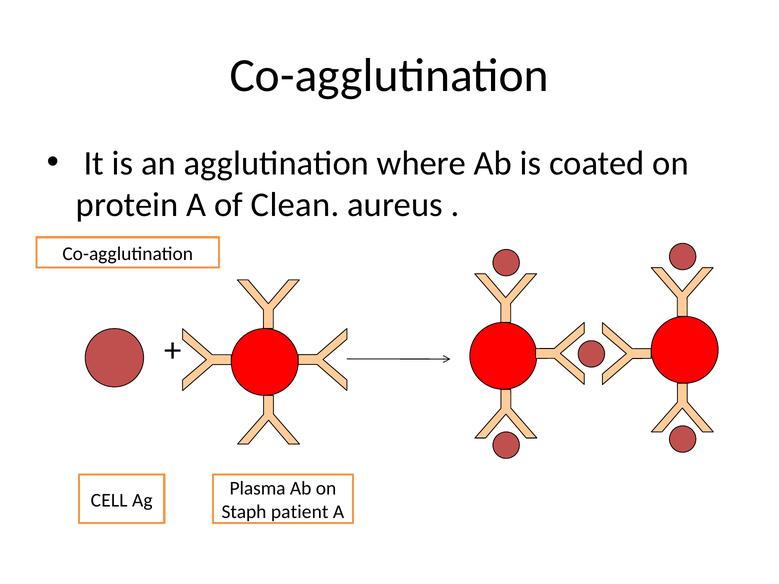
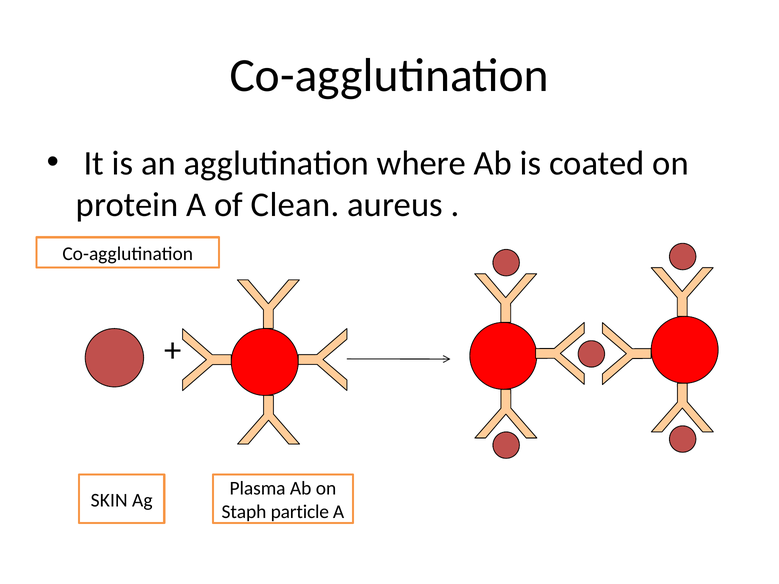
CELL: CELL -> SKIN
patient: patient -> particle
